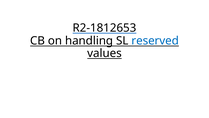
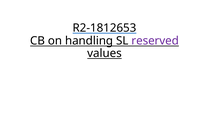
reserved colour: blue -> purple
